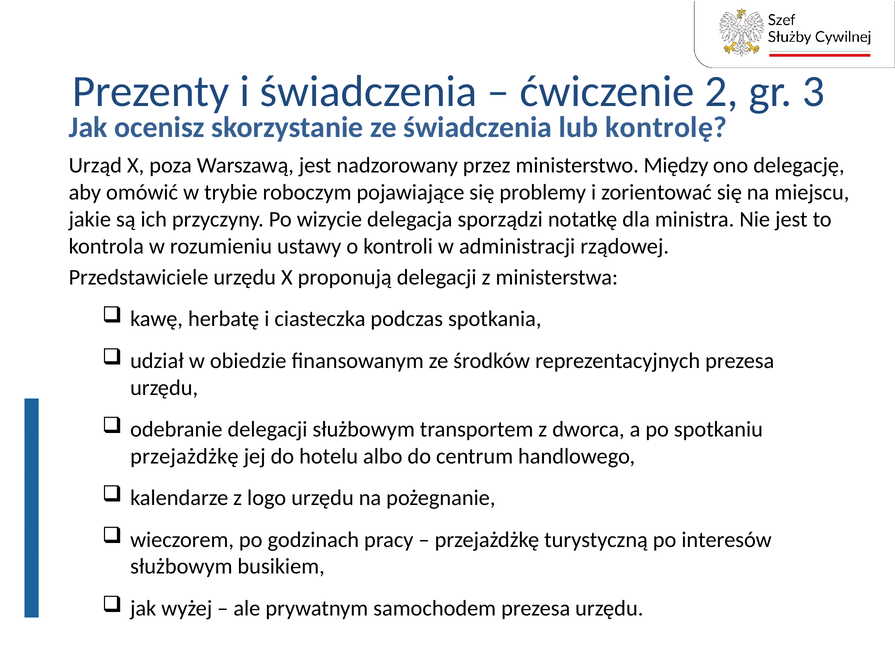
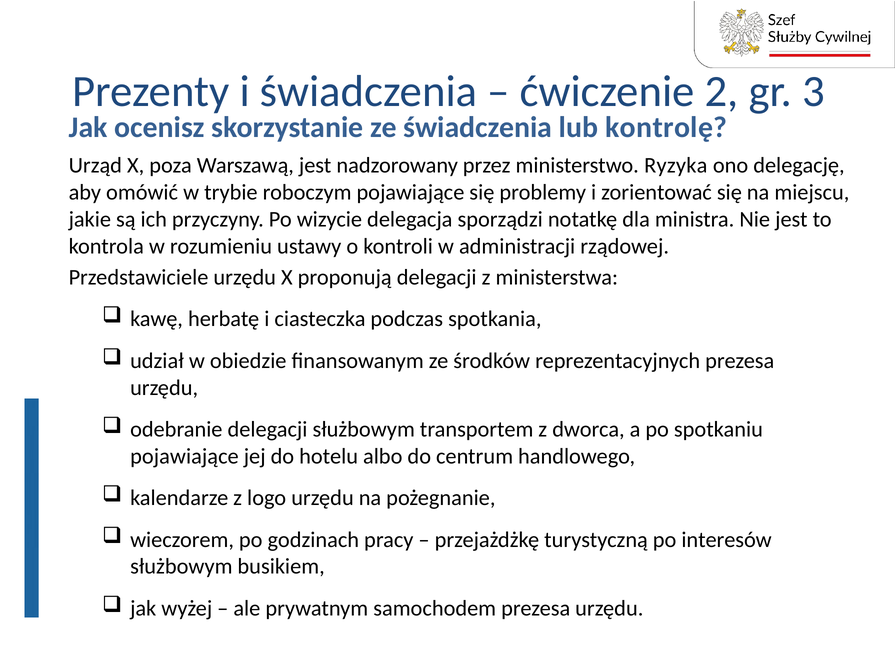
Między: Między -> Ryzyka
przejażdżkę at (184, 456): przejażdżkę -> pojawiające
